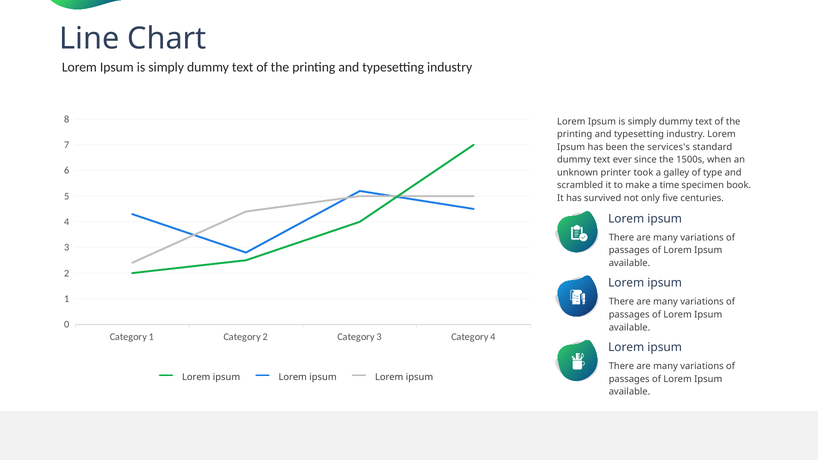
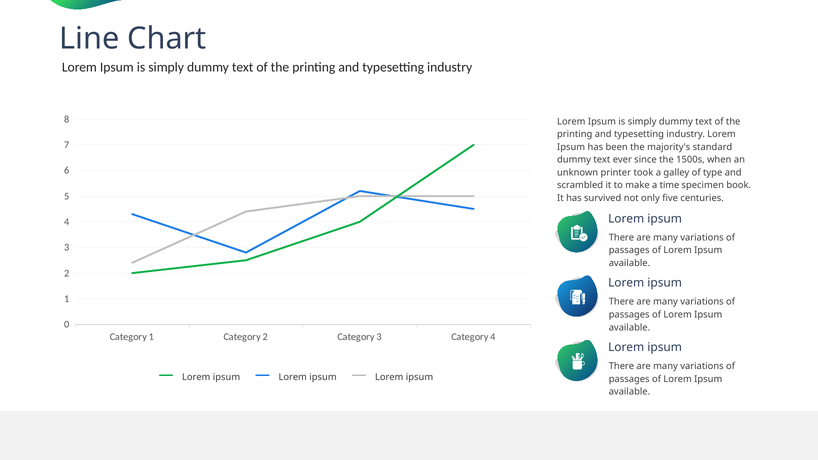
services's: services's -> majority's
